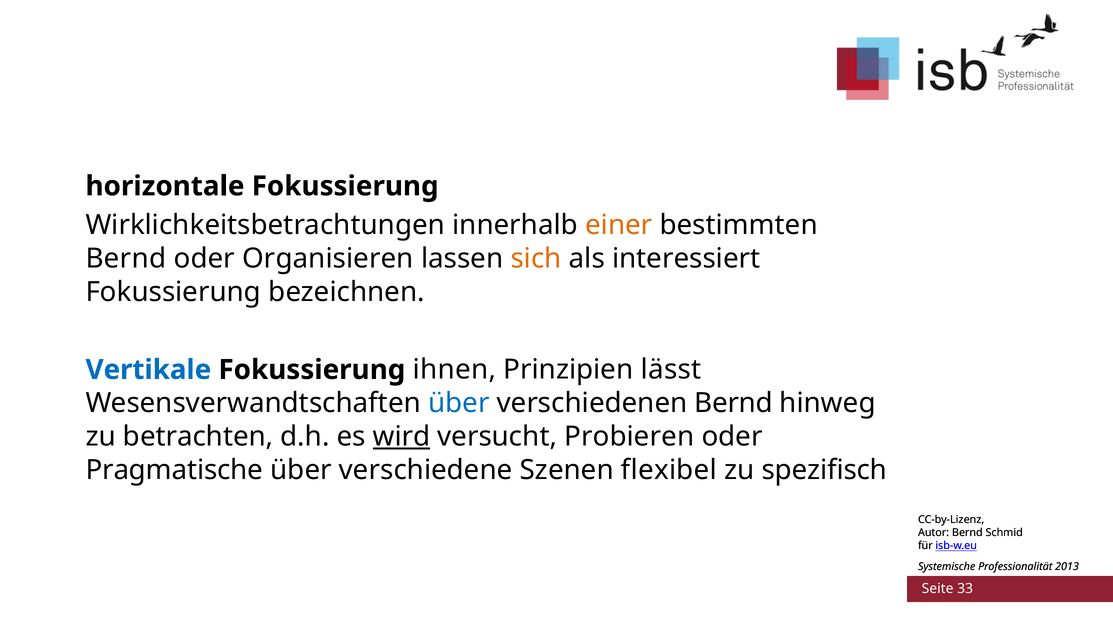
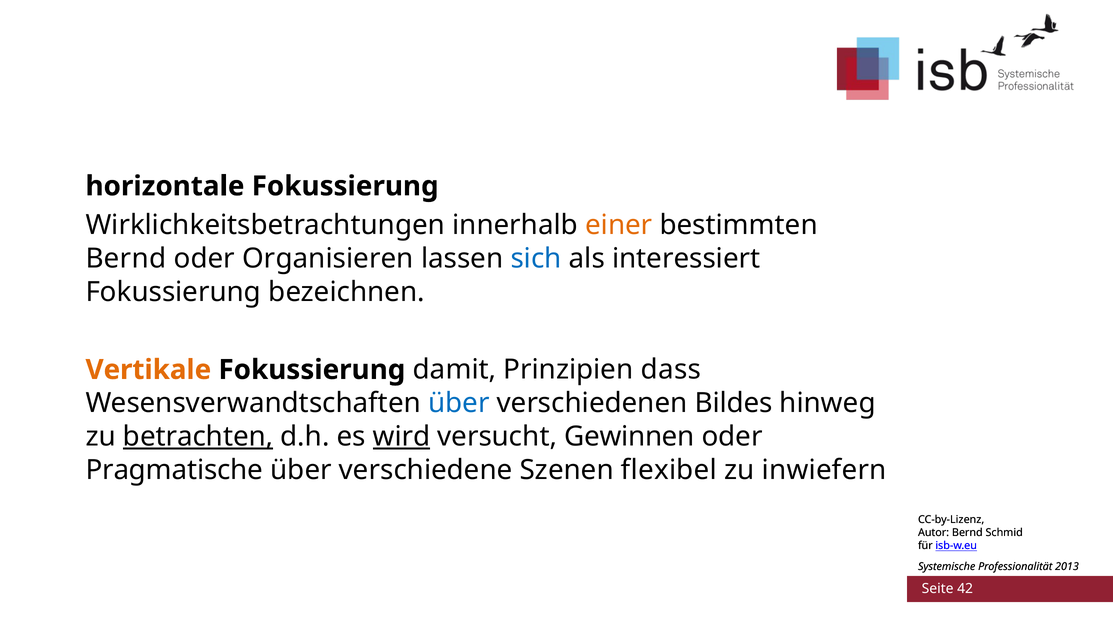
sich colour: orange -> blue
Vertikale colour: blue -> orange
ihnen: ihnen -> damit
lässt: lässt -> dass
verschiedenen Bernd: Bernd -> Bildes
betrachten underline: none -> present
Probieren: Probieren -> Gewinnen
spezifisch: spezifisch -> inwiefern
33: 33 -> 42
